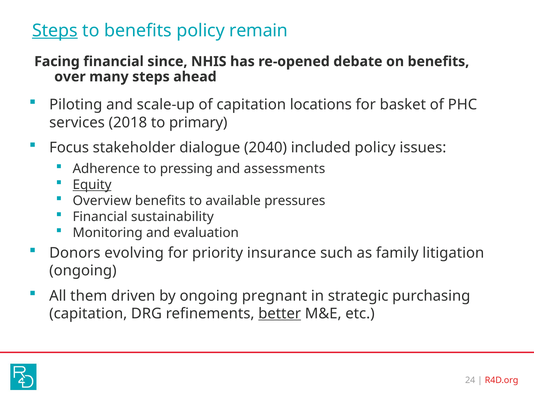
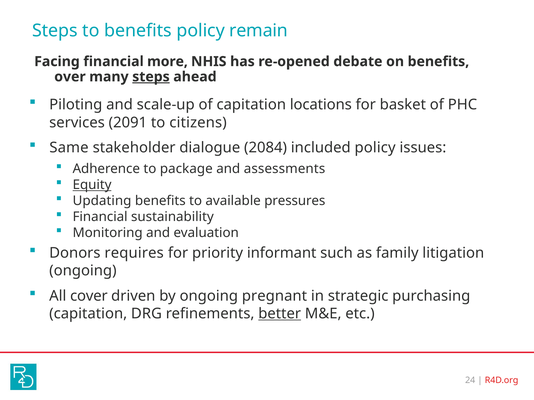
Steps at (55, 31) underline: present -> none
since: since -> more
steps at (151, 77) underline: none -> present
2018: 2018 -> 2091
primary: primary -> citizens
Focus: Focus -> Same
2040: 2040 -> 2084
pressing: pressing -> package
Overview: Overview -> Updating
evolving: evolving -> requires
insurance: insurance -> informant
them: them -> cover
